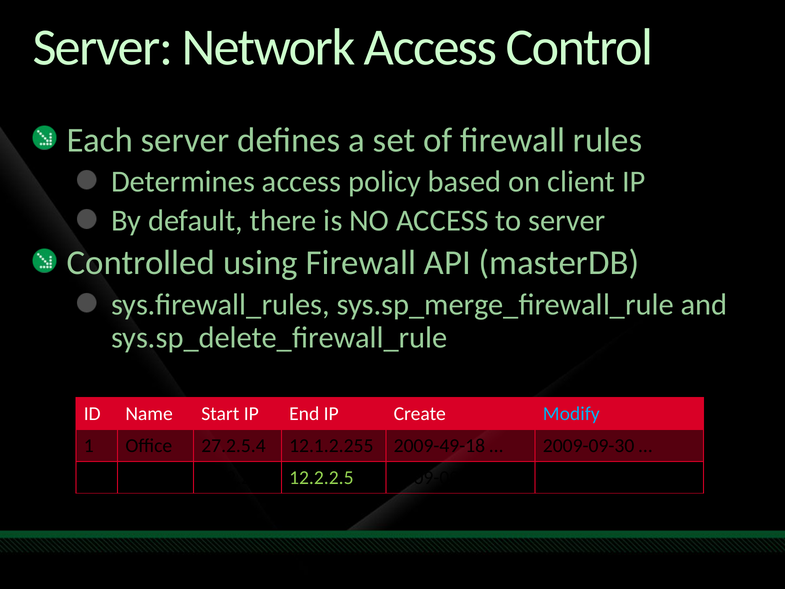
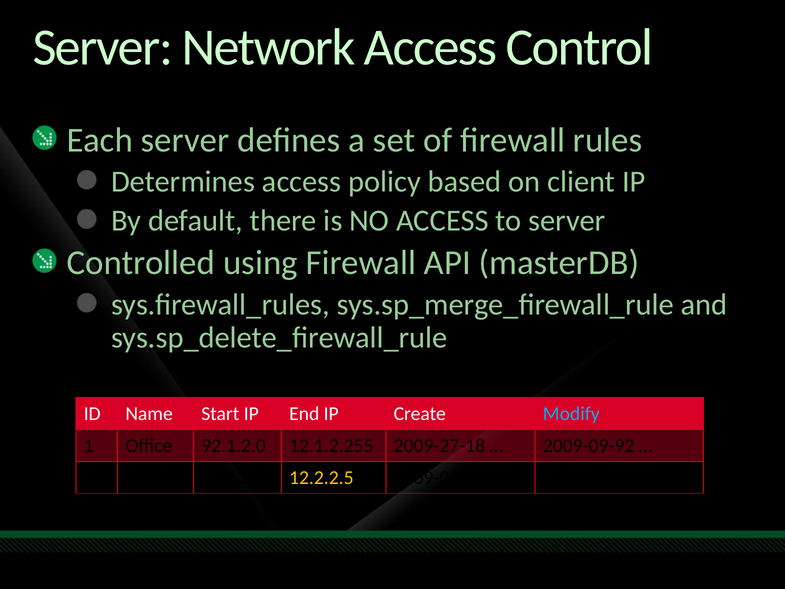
27.2.5.4: 27.2.5.4 -> 92.1.2.0
2009-49-18: 2009-49-18 -> 2009-27-18
2009-09-30: 2009-09-30 -> 2009-09-92
12.2.2.5 at (321, 477) colour: light green -> yellow
